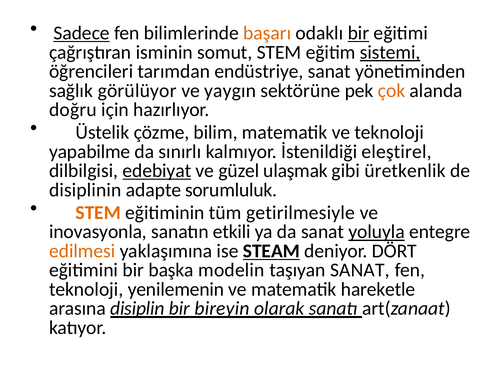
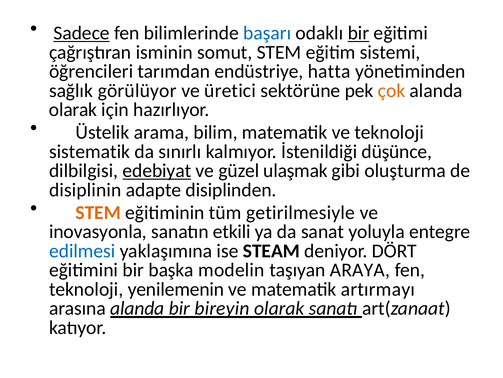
başarı colour: orange -> blue
sistemi underline: present -> none
endüstriye sanat: sanat -> hatta
yaygın: yaygın -> üretici
doğru at (73, 109): doğru -> olarak
çözme: çözme -> arama
yapabilme: yapabilme -> sistematik
eleştirel: eleştirel -> düşünce
üretkenlik: üretkenlik -> oluşturma
sorumluluk: sorumluluk -> disiplinden
yoluyla underline: present -> none
edilmesi colour: orange -> blue
STEAM underline: present -> none
taşıyan SANAT: SANAT -> ARAYA
hareketle: hareketle -> artırmayı
arasına disiplin: disiplin -> alanda
